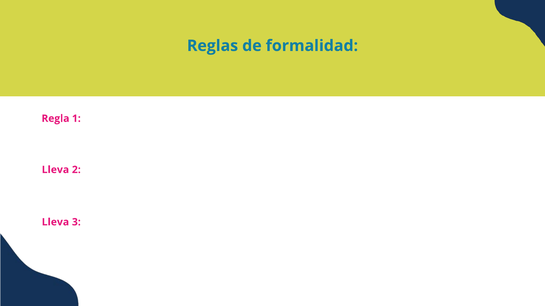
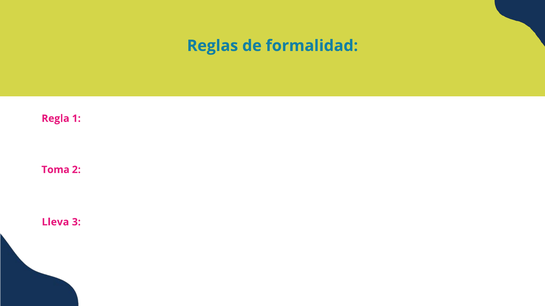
Lleva at (55, 170): Lleva -> Toma
